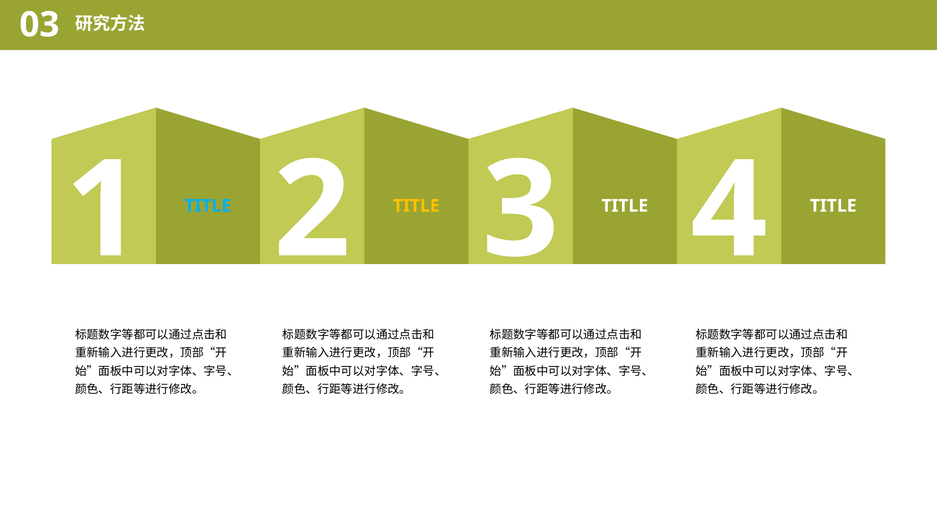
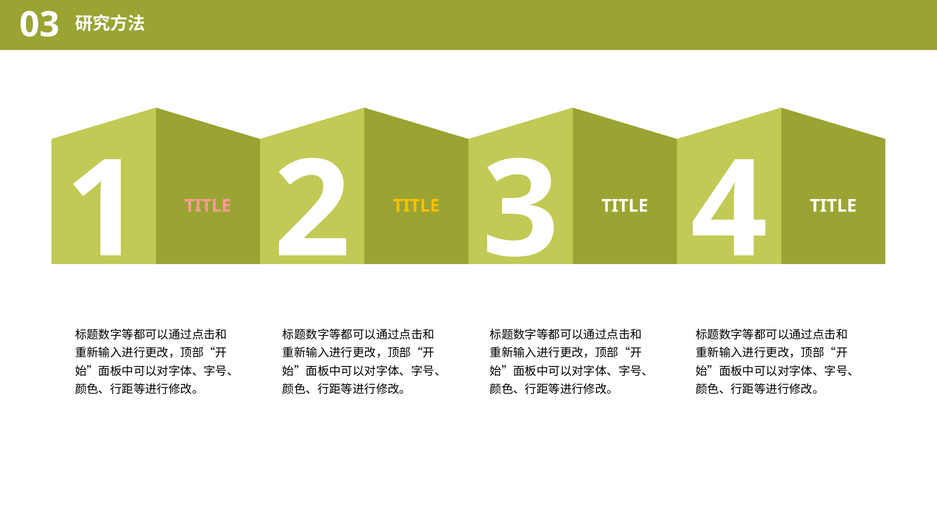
TITLE at (208, 206) colour: light blue -> pink
